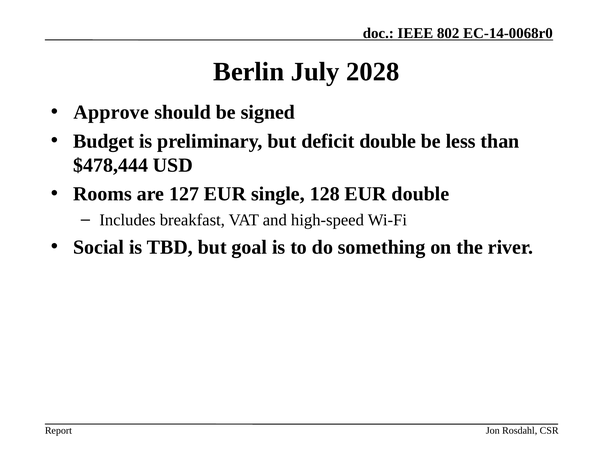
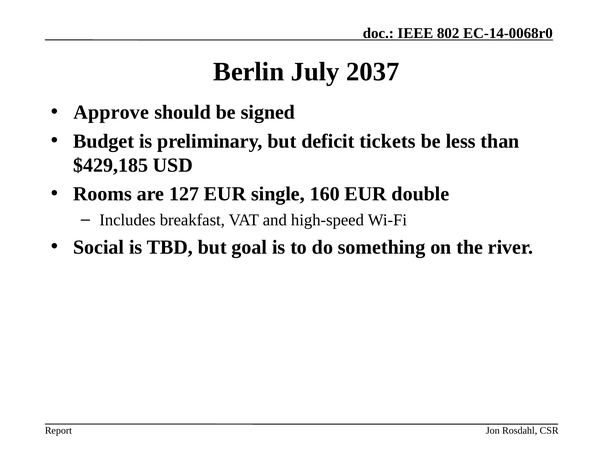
2028: 2028 -> 2037
deficit double: double -> tickets
$478,444: $478,444 -> $429,185
128: 128 -> 160
